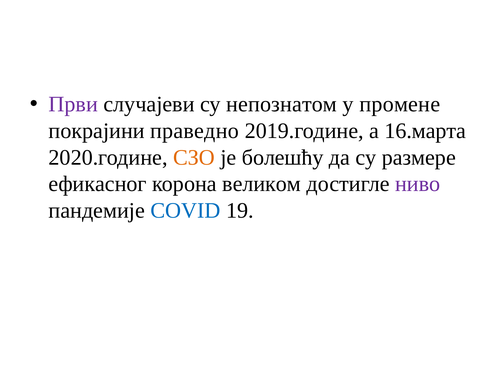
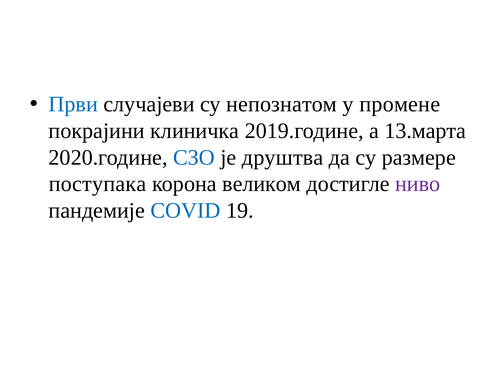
Први colour: purple -> blue
праведно: праведно -> клиничка
16.марта: 16.марта -> 13.марта
СЗО colour: orange -> blue
болешћу: болешћу -> друштва
ефикасног: ефикасног -> поступака
